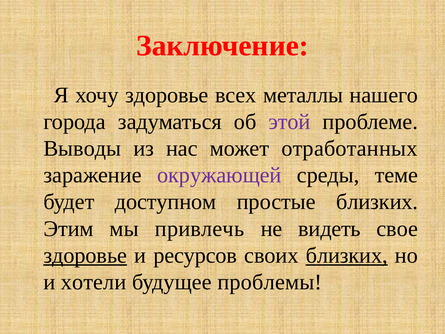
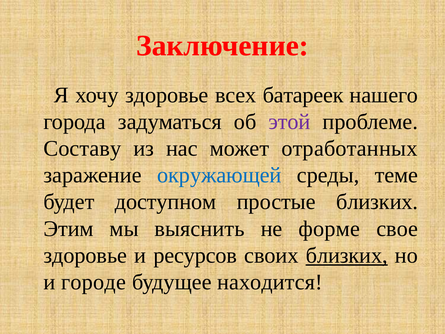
металлы: металлы -> батареек
Выводы: Выводы -> Составу
окружающей colour: purple -> blue
привлечь: привлечь -> выяснить
видеть: видеть -> форме
здоровье at (85, 255) underline: present -> none
хотели: хотели -> городе
проблемы: проблемы -> находится
